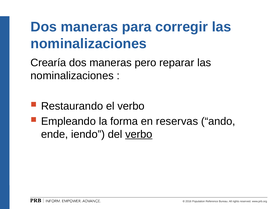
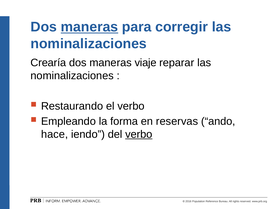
maneras at (89, 27) underline: none -> present
pero: pero -> viaje
ende: ende -> hace
